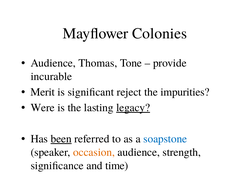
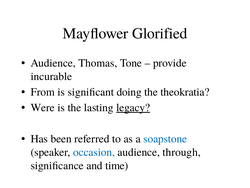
Colonies: Colonies -> Glorified
Merit: Merit -> From
reject: reject -> doing
impurities: impurities -> theokratia
been underline: present -> none
occasion colour: orange -> blue
strength: strength -> through
